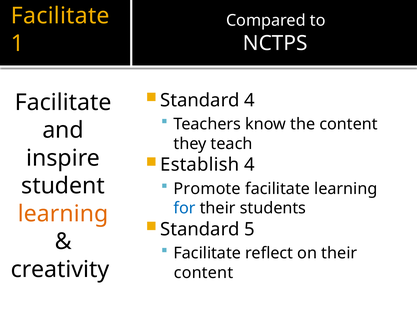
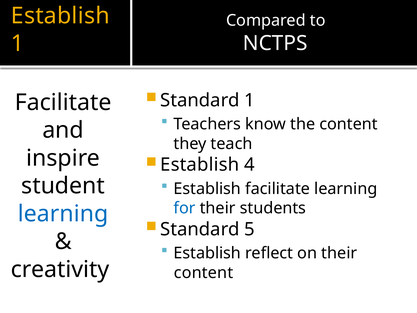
Facilitate at (60, 16): Facilitate -> Establish
Standard 4: 4 -> 1
Promote at (207, 189): Promote -> Establish
learning at (63, 214) colour: orange -> blue
Facilitate at (207, 253): Facilitate -> Establish
